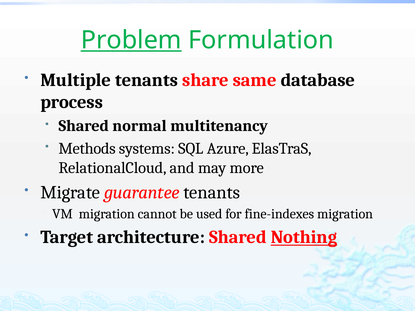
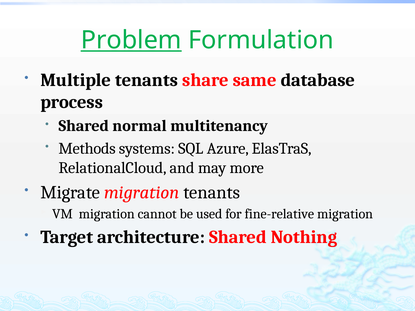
Migrate guarantee: guarantee -> migration
fine-indexes: fine-indexes -> fine-relative
Nothing underline: present -> none
